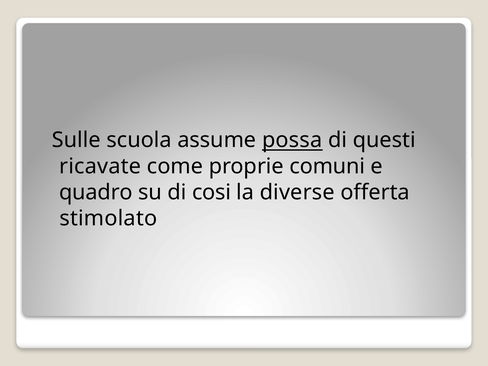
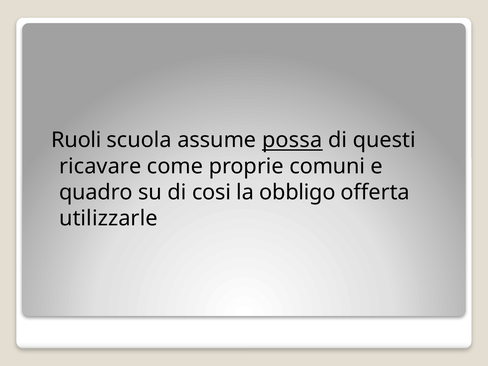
Sulle: Sulle -> Ruoli
ricavate: ricavate -> ricavare
diverse: diverse -> obbligo
stimolato: stimolato -> utilizzarle
